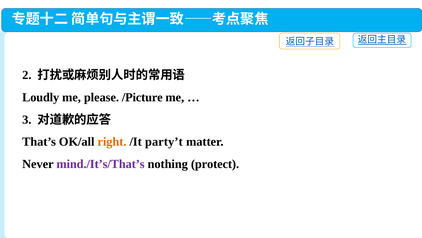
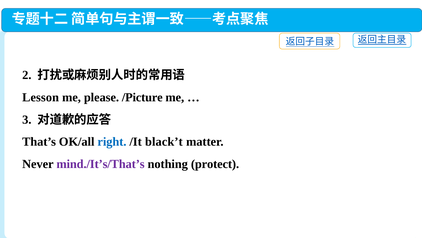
Loudly: Loudly -> Lesson
right colour: orange -> blue
party’t: party’t -> black’t
